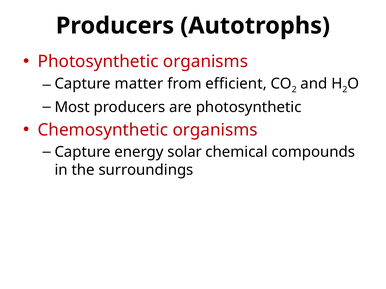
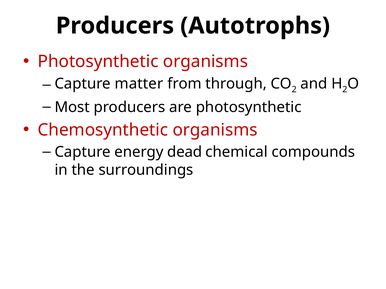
efficient: efficient -> through
solar: solar -> dead
